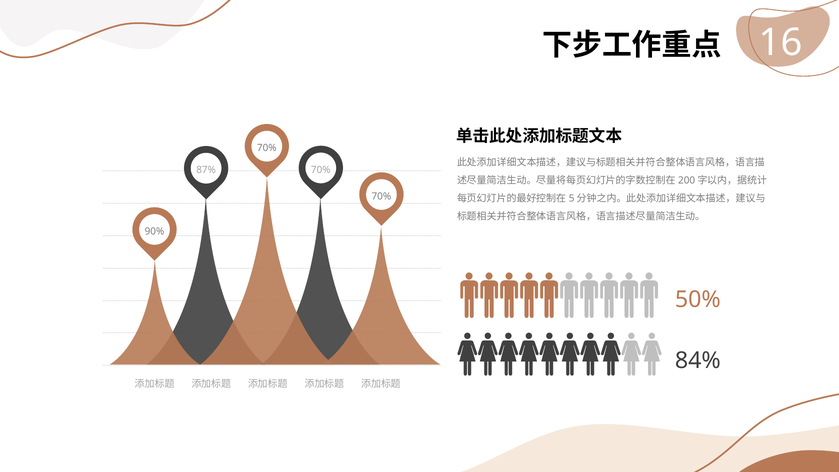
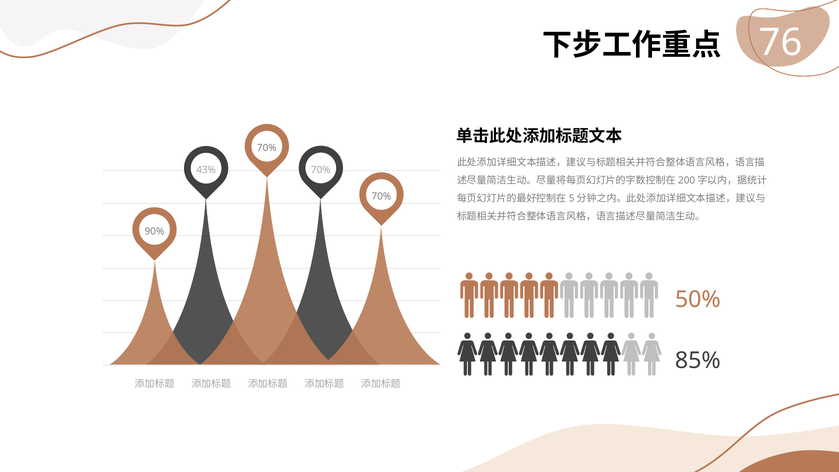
16: 16 -> 76
87%: 87% -> 43%
84%: 84% -> 85%
